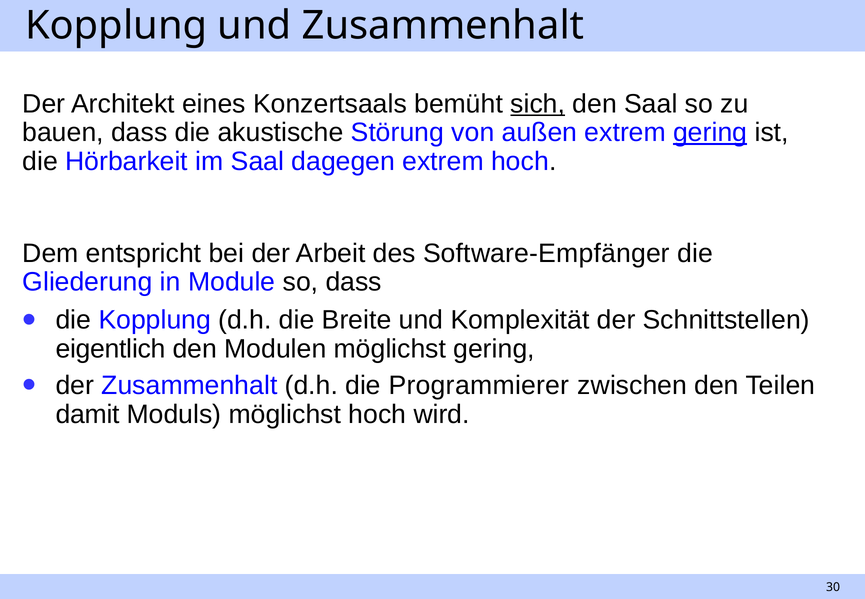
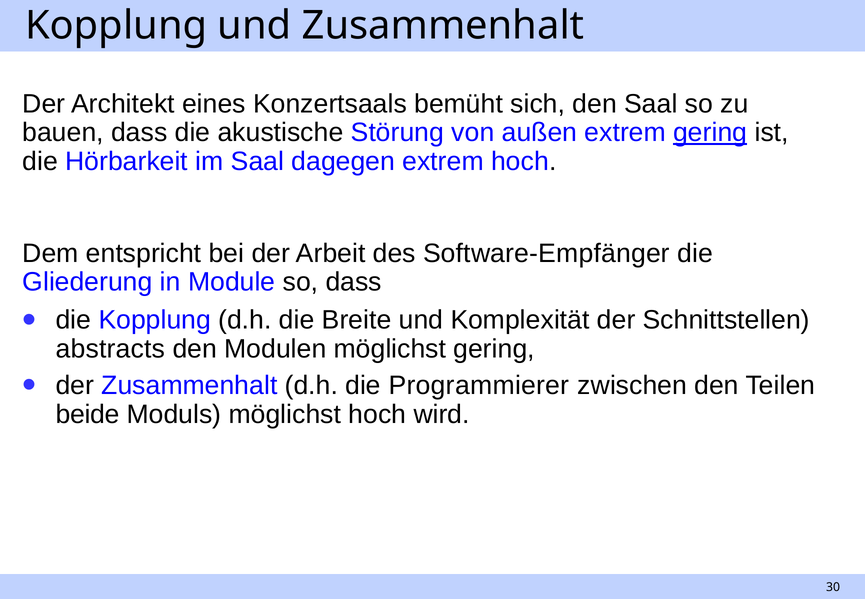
sich underline: present -> none
eigentlich: eigentlich -> abstracts
damit: damit -> beide
